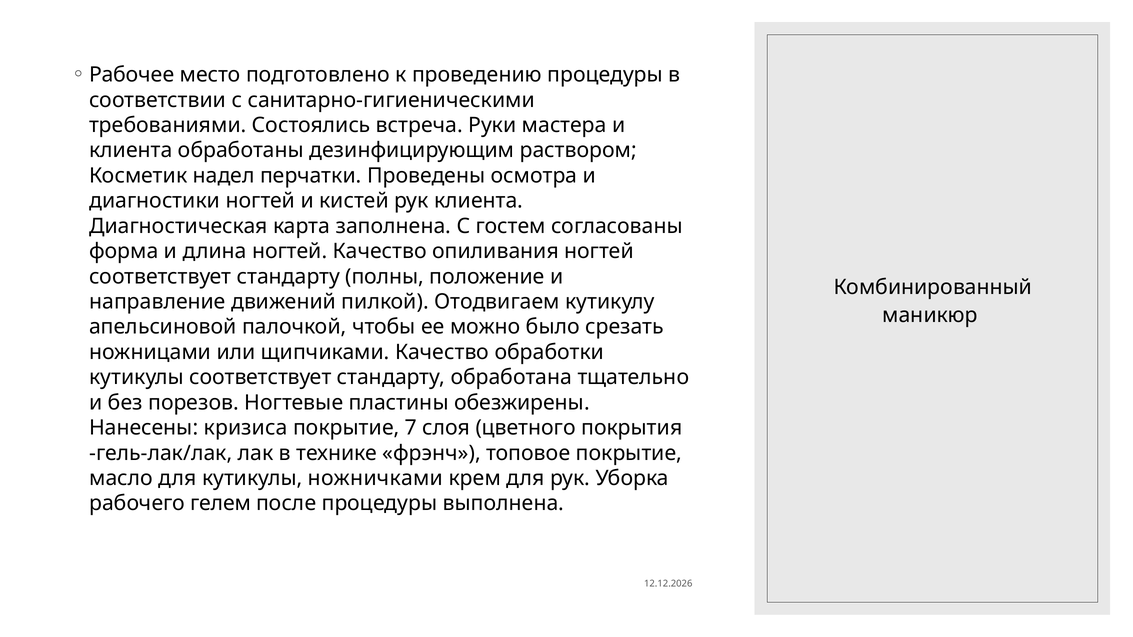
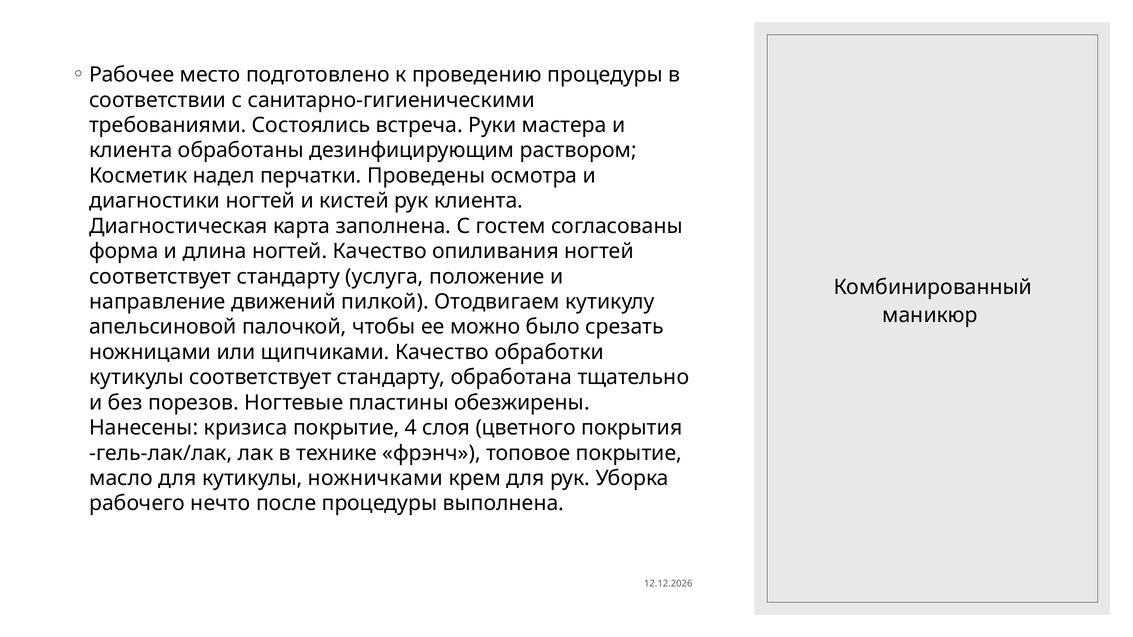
полны: полны -> услуга
7: 7 -> 4
гелем: гелем -> нечто
